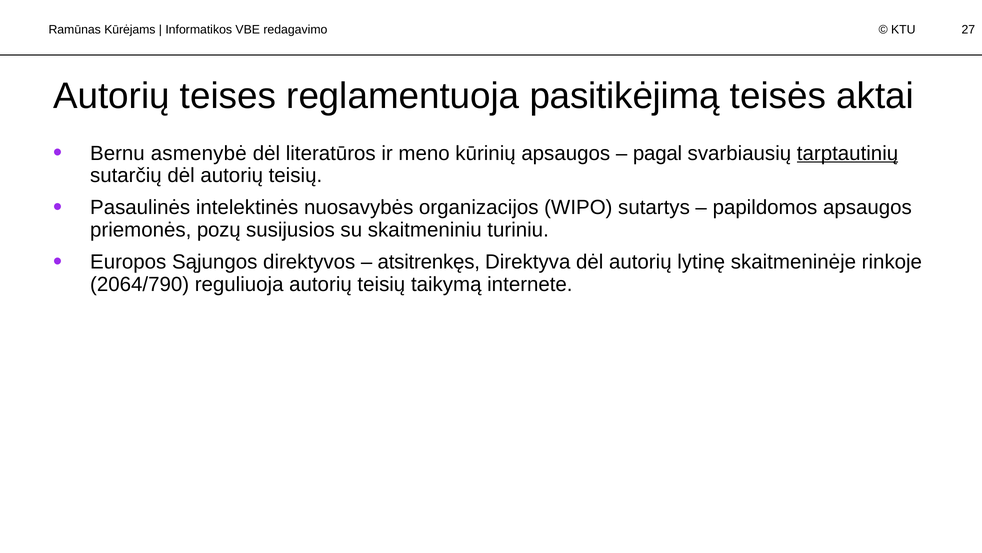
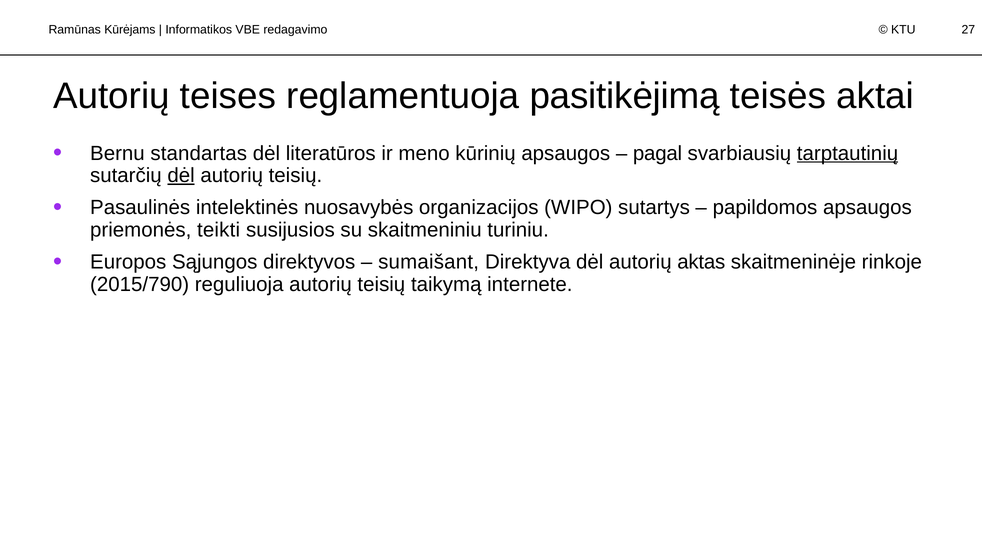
asmenybė: asmenybė -> standartas
dėl at (181, 175) underline: none -> present
pozų: pozų -> teikti
atsitrenkęs: atsitrenkęs -> sumaišant
lytinę: lytinę -> aktas
2064/790: 2064/790 -> 2015/790
